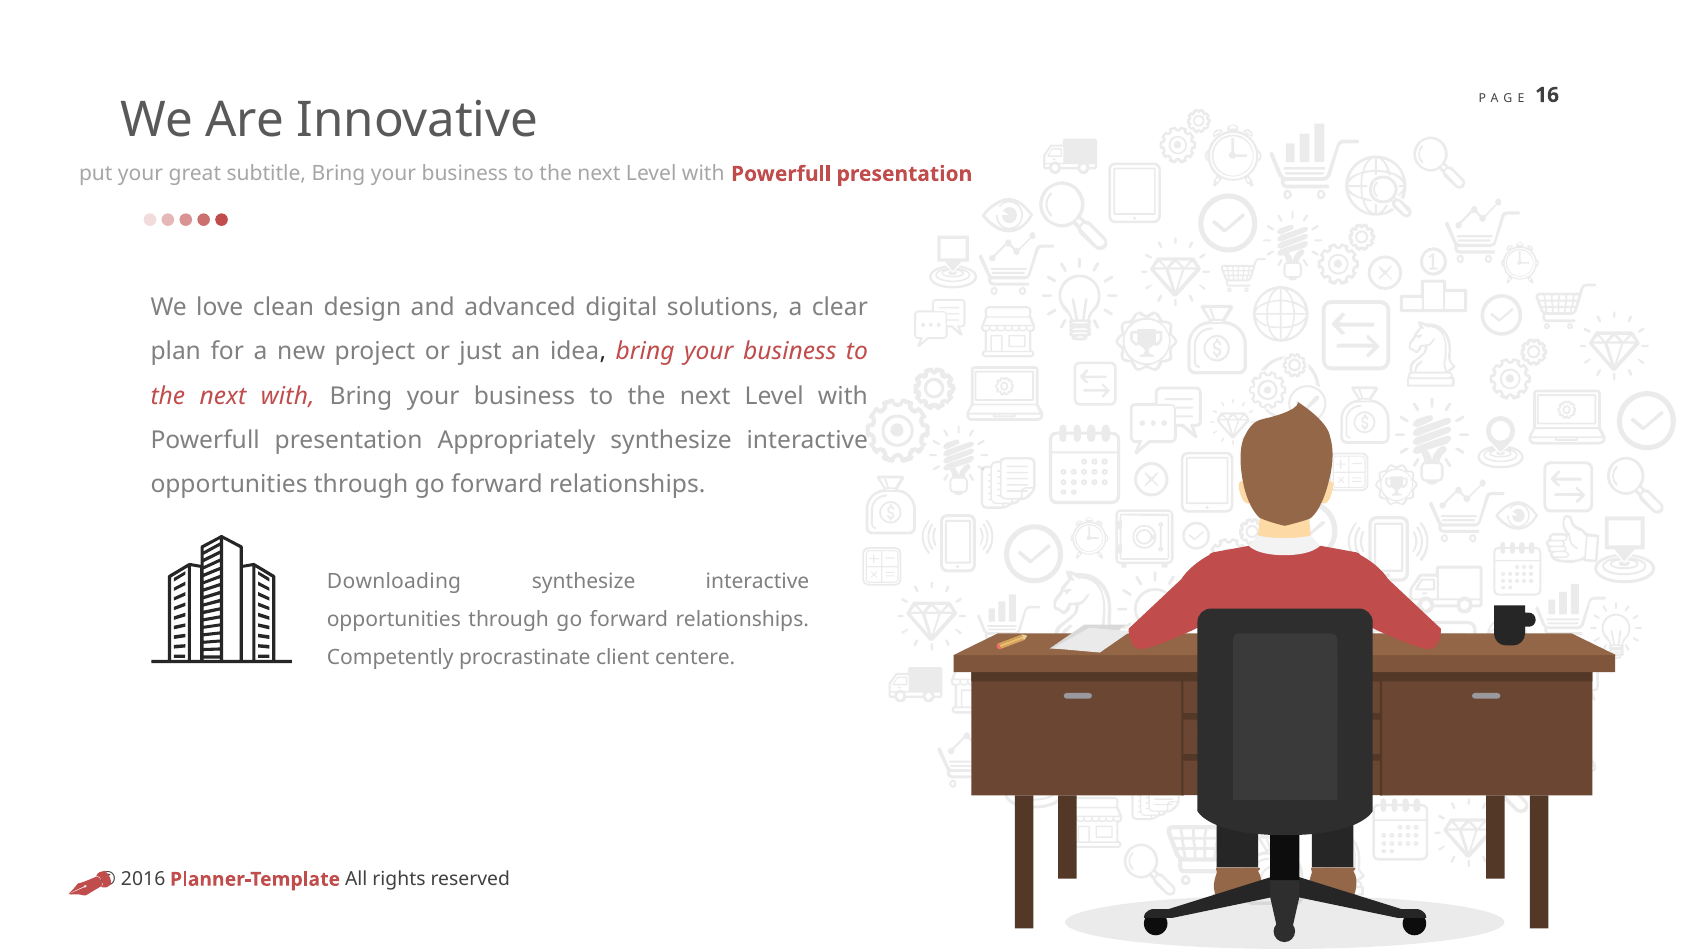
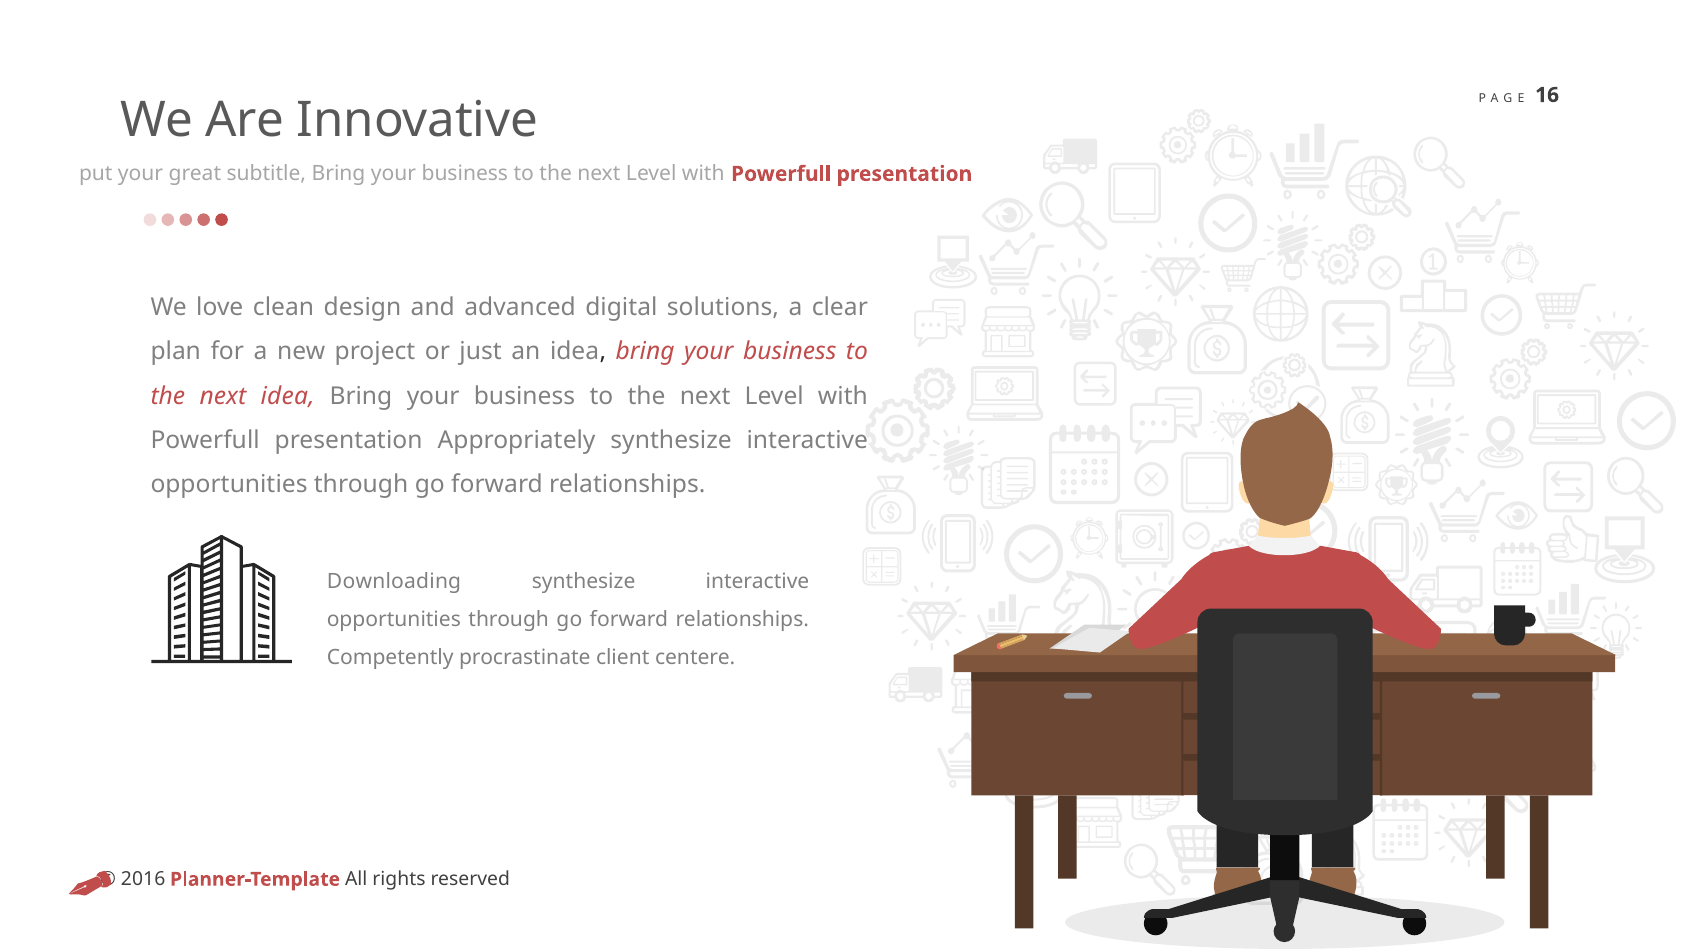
next with: with -> idea
